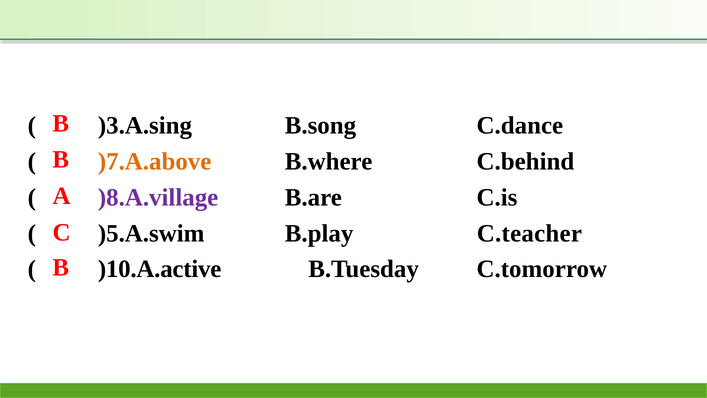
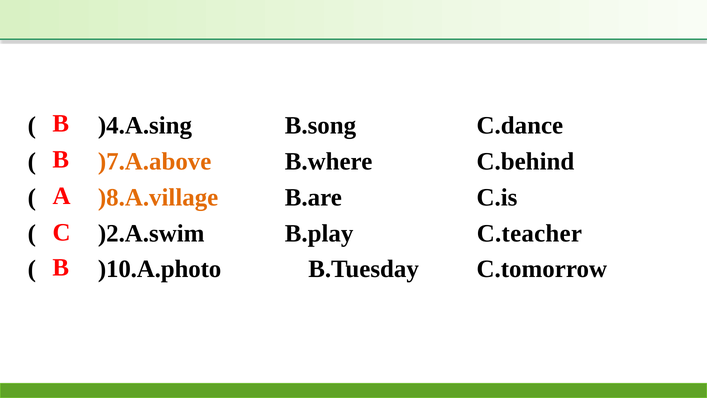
)3.A.sing: )3.A.sing -> )4.A.sing
)8.A.village colour: purple -> orange
)5.A.swim: )5.A.swim -> )2.A.swim
)10.A.active: )10.A.active -> )10.A.photo
